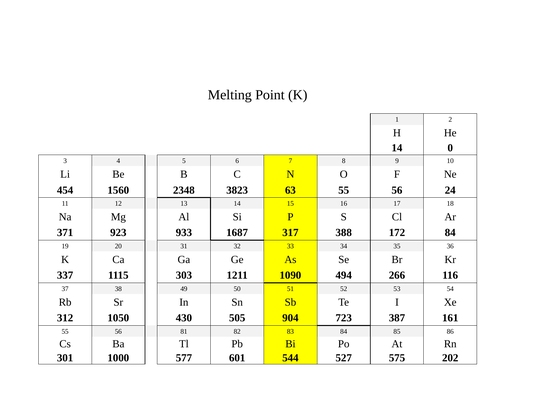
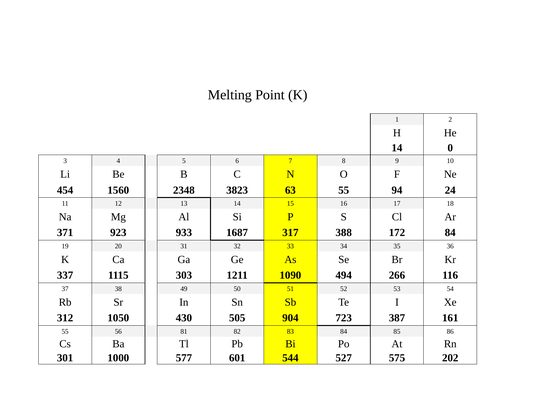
63 55 56: 56 -> 94
